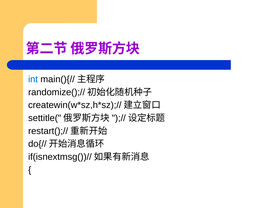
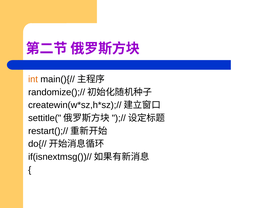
int colour: blue -> orange
